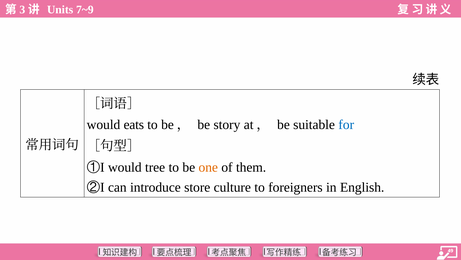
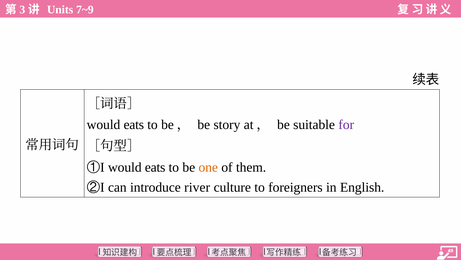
for colour: blue -> purple
tree at (155, 167): tree -> eats
store: store -> river
